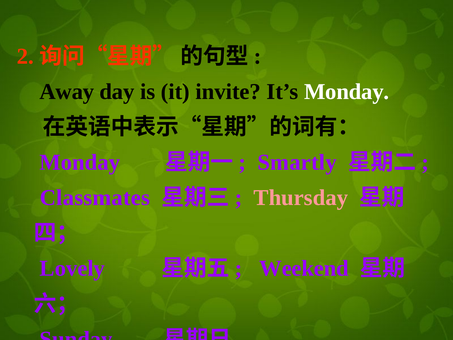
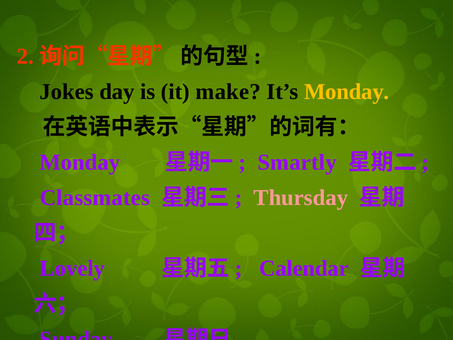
Away: Away -> Jokes
invite: invite -> make
Monday at (347, 92) colour: white -> yellow
Weekend: Weekend -> Calendar
